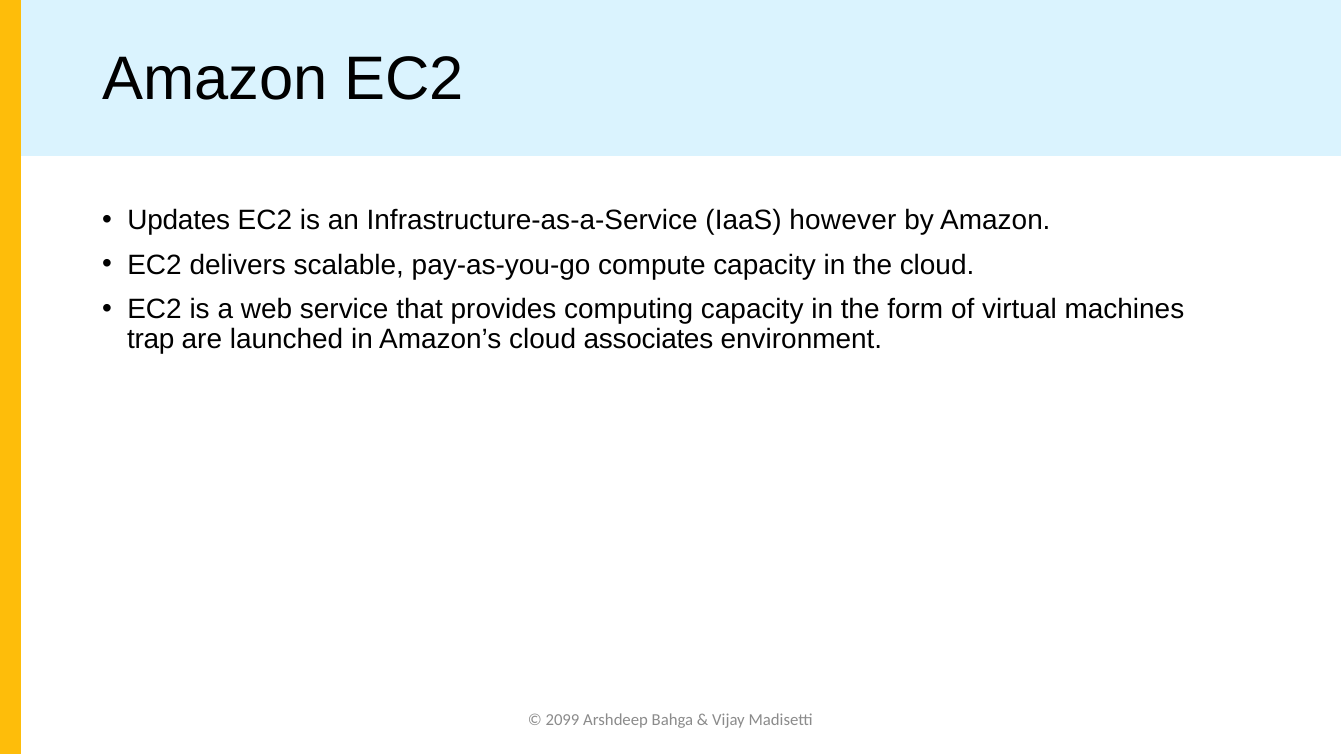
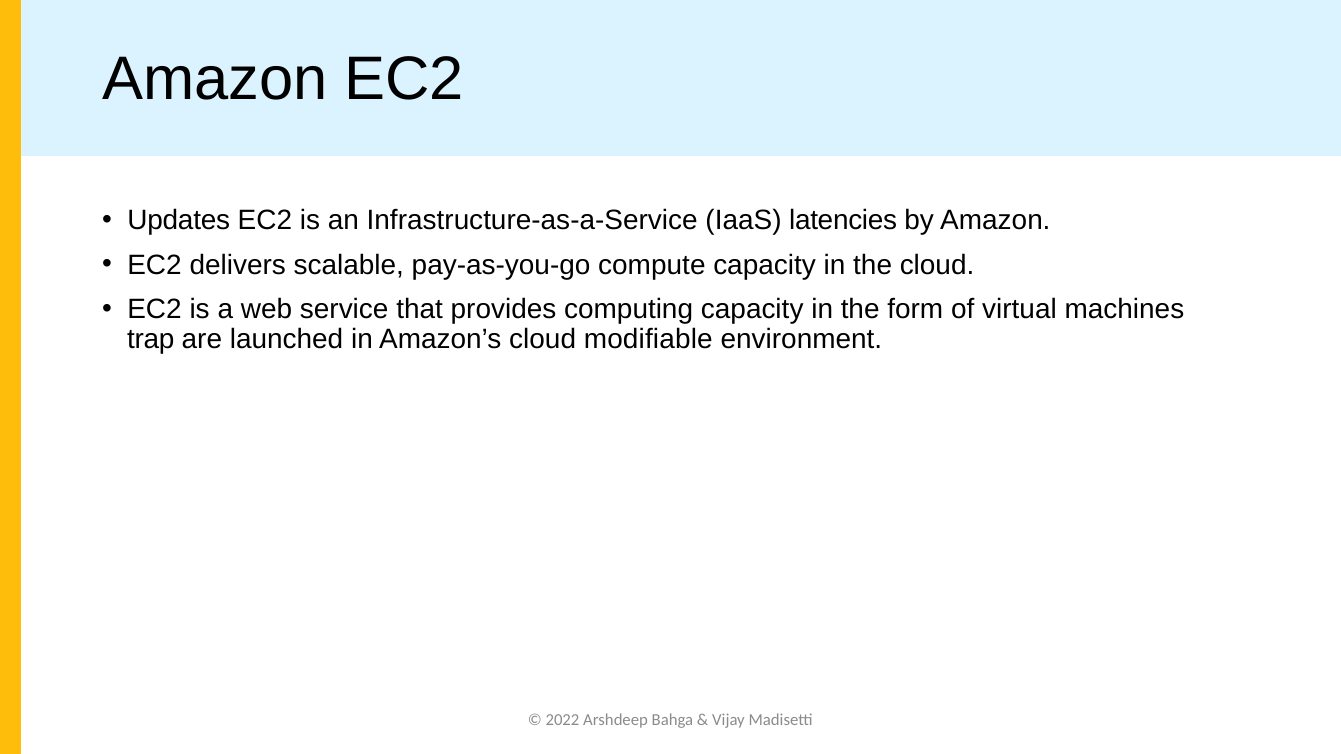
however: however -> latencies
associates: associates -> modifiable
2099: 2099 -> 2022
